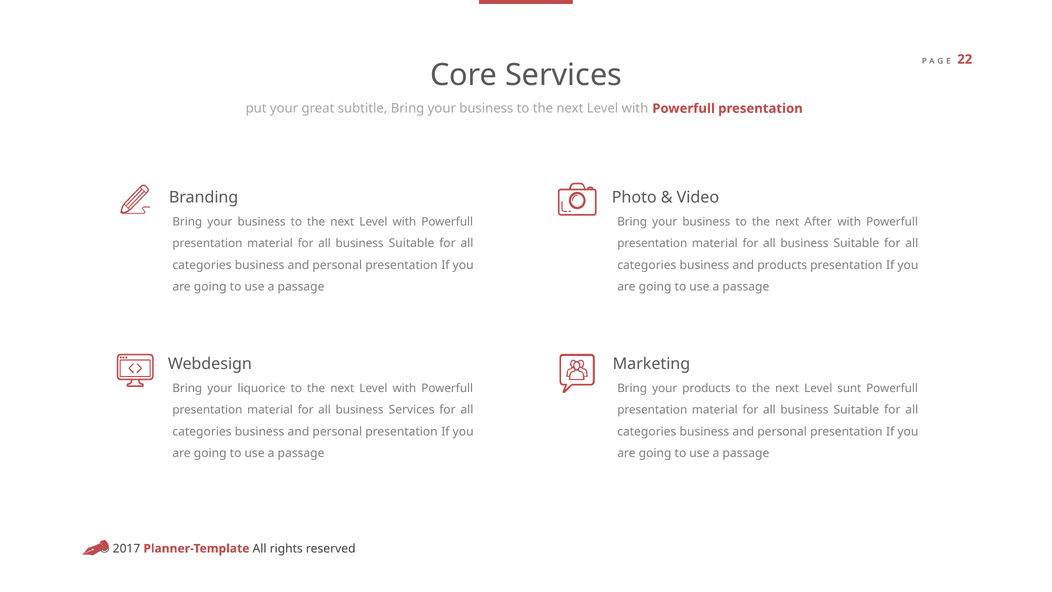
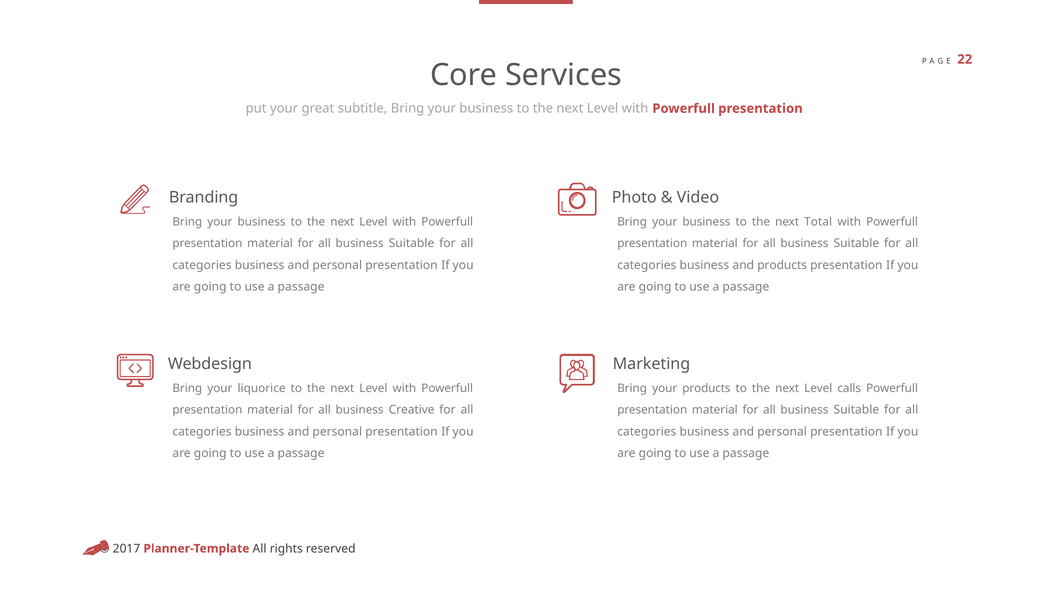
After: After -> Total
sunt: sunt -> calls
business Services: Services -> Creative
